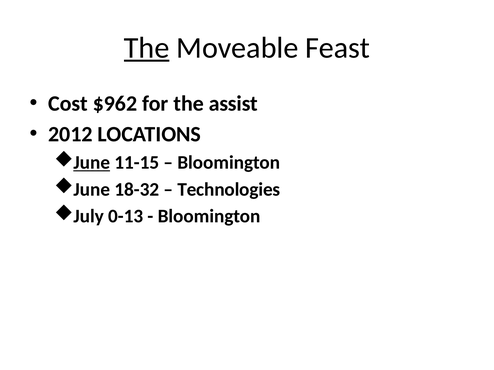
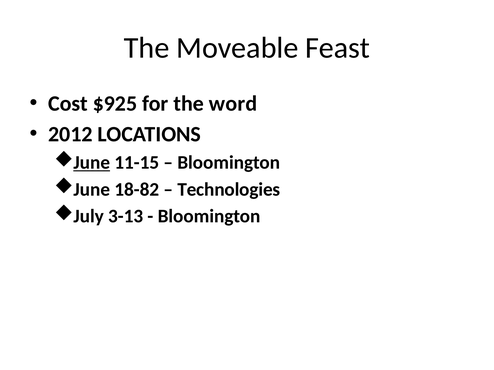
The at (147, 48) underline: present -> none
$962: $962 -> $925
assist: assist -> word
18-32: 18-32 -> 18-82
0-13: 0-13 -> 3-13
